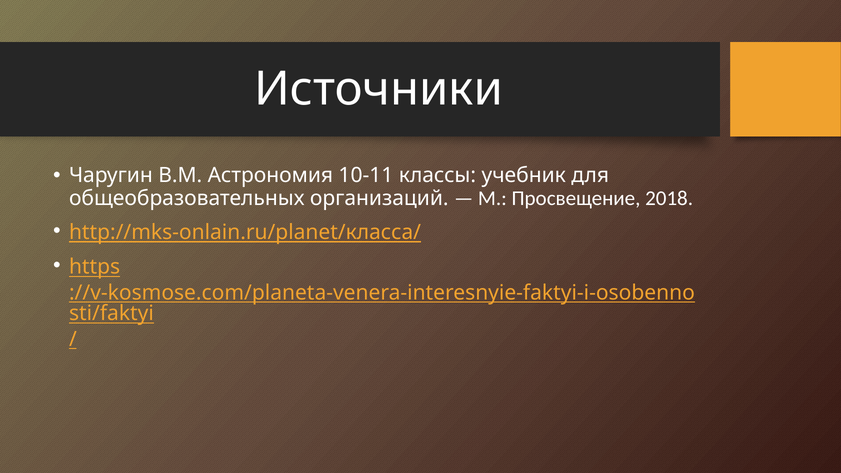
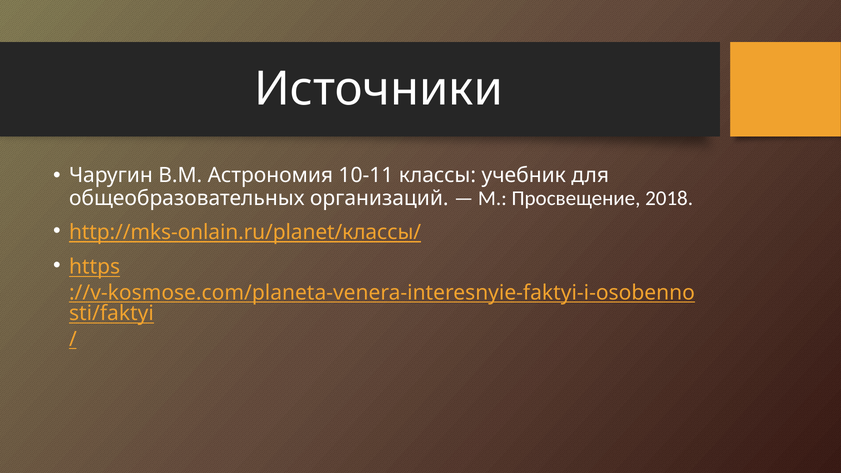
http://mks-onlain.ru/planet/класса/: http://mks-onlain.ru/planet/класса/ -> http://mks-onlain.ru/planet/классы/
